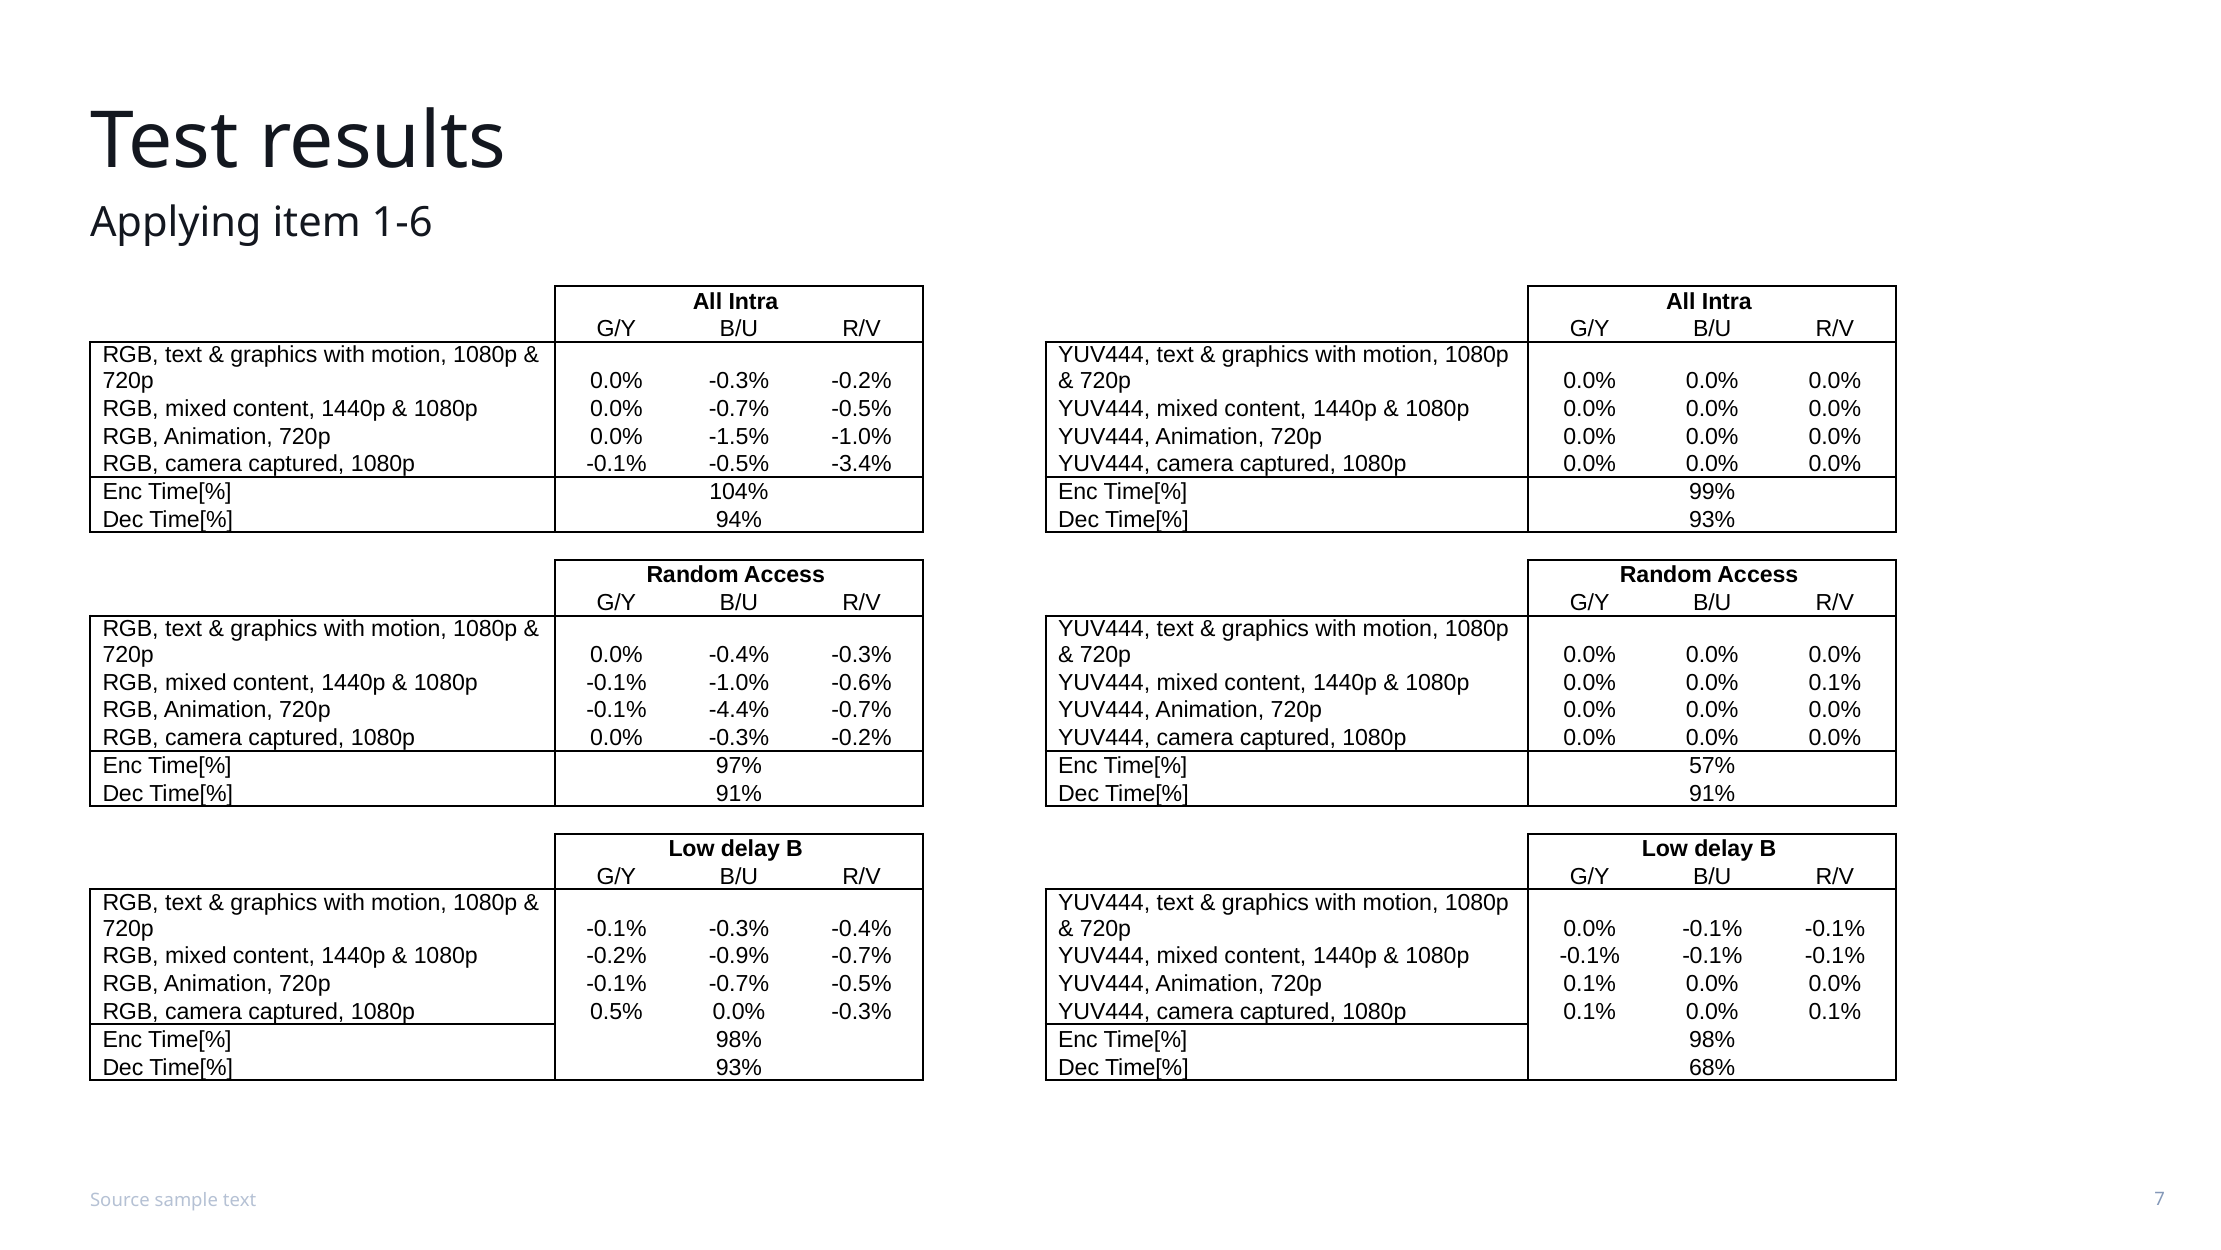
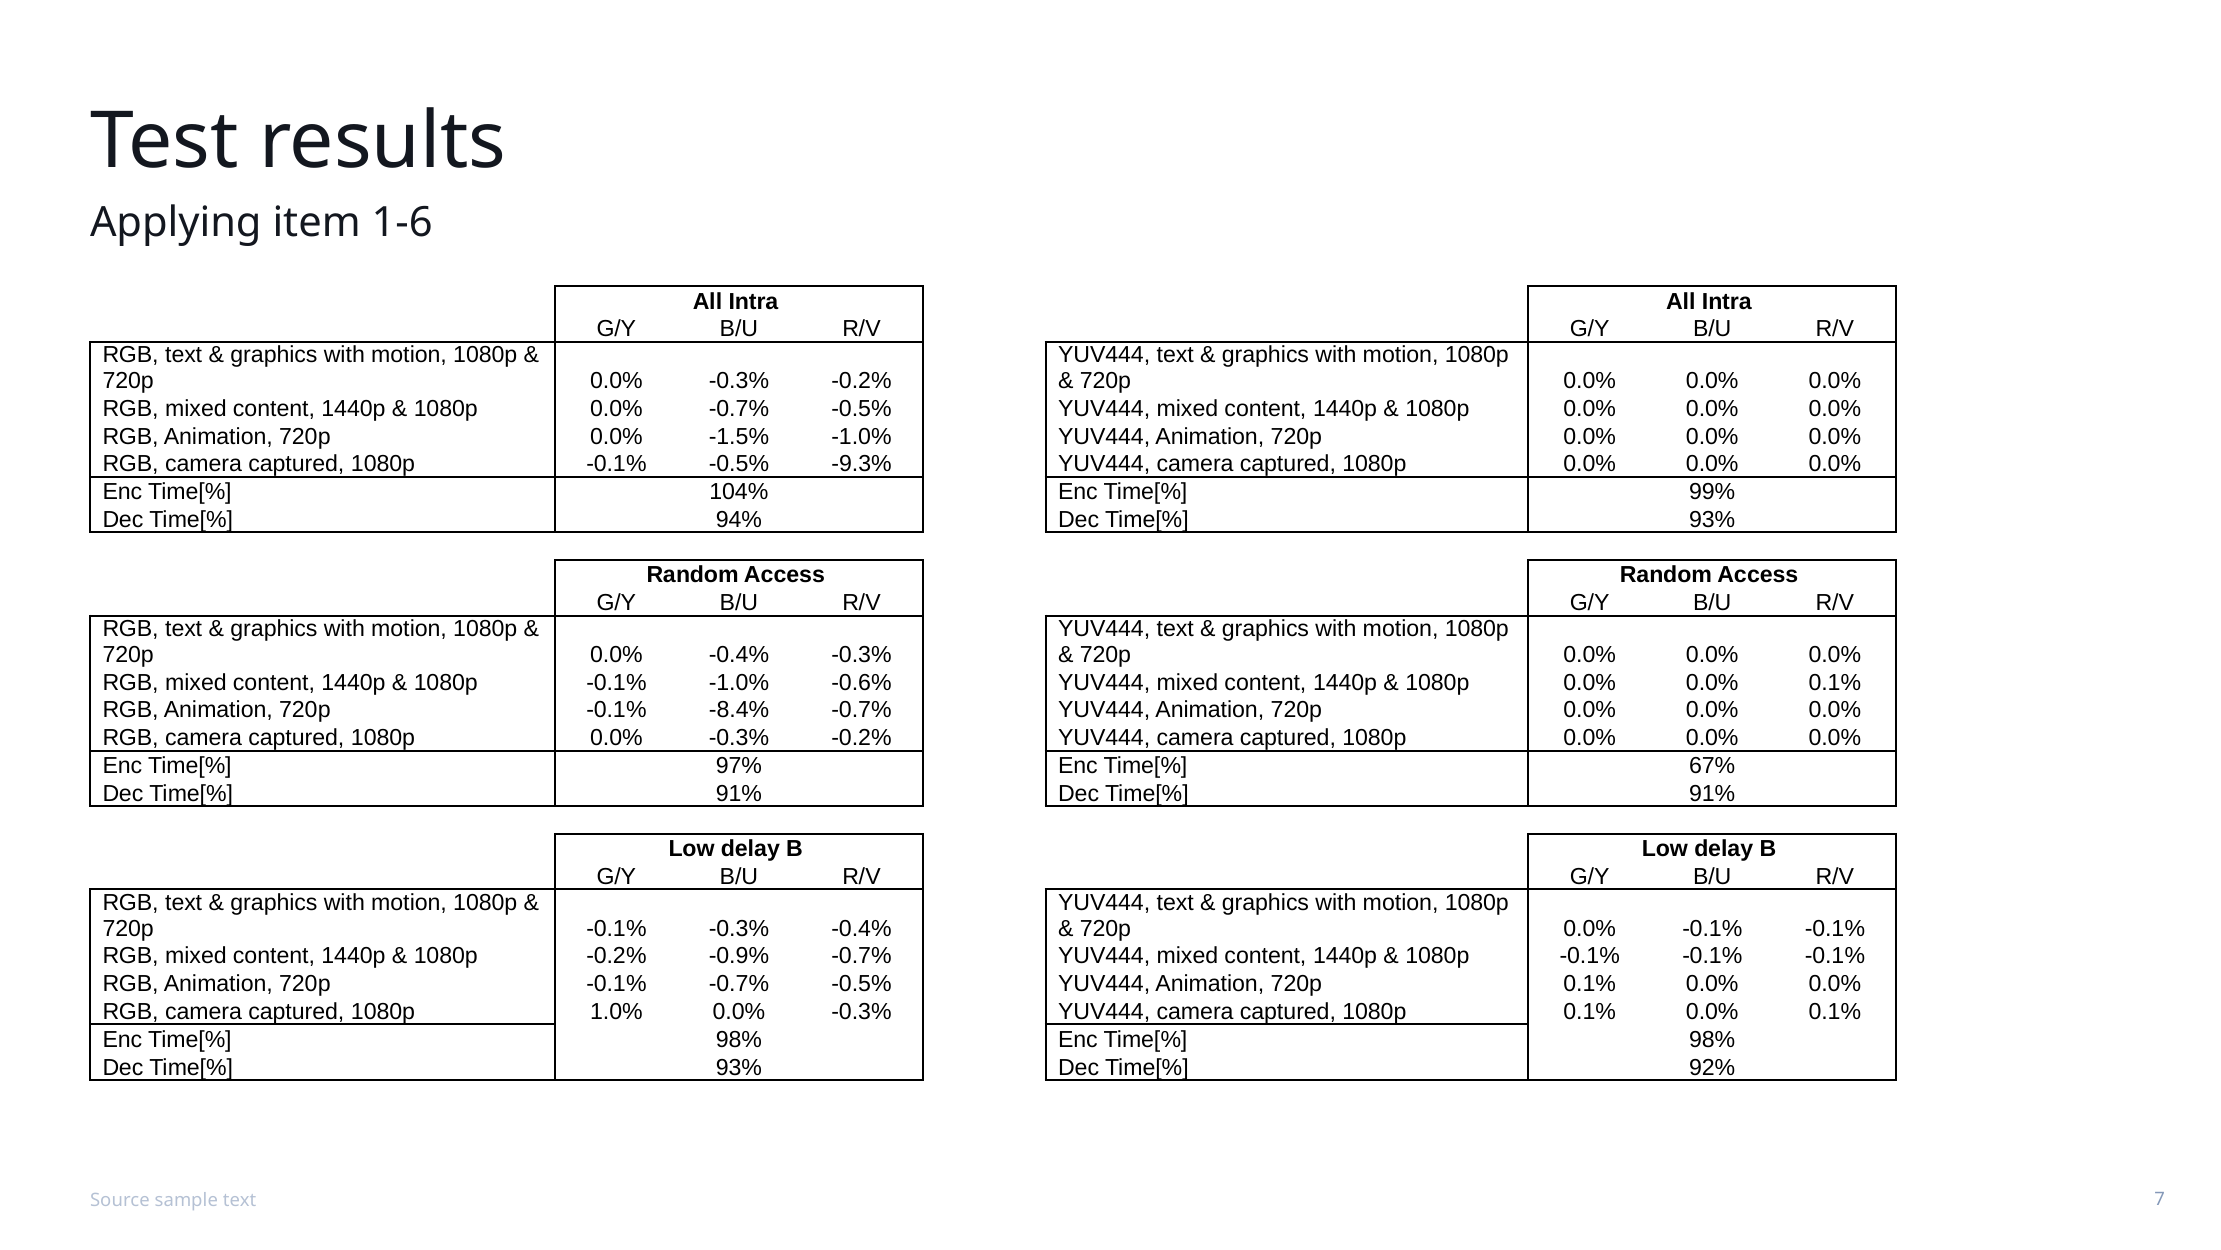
-3.4%: -3.4% -> -9.3%
-4.4%: -4.4% -> -8.4%
57%: 57% -> 67%
0.5%: 0.5% -> 1.0%
68%: 68% -> 92%
